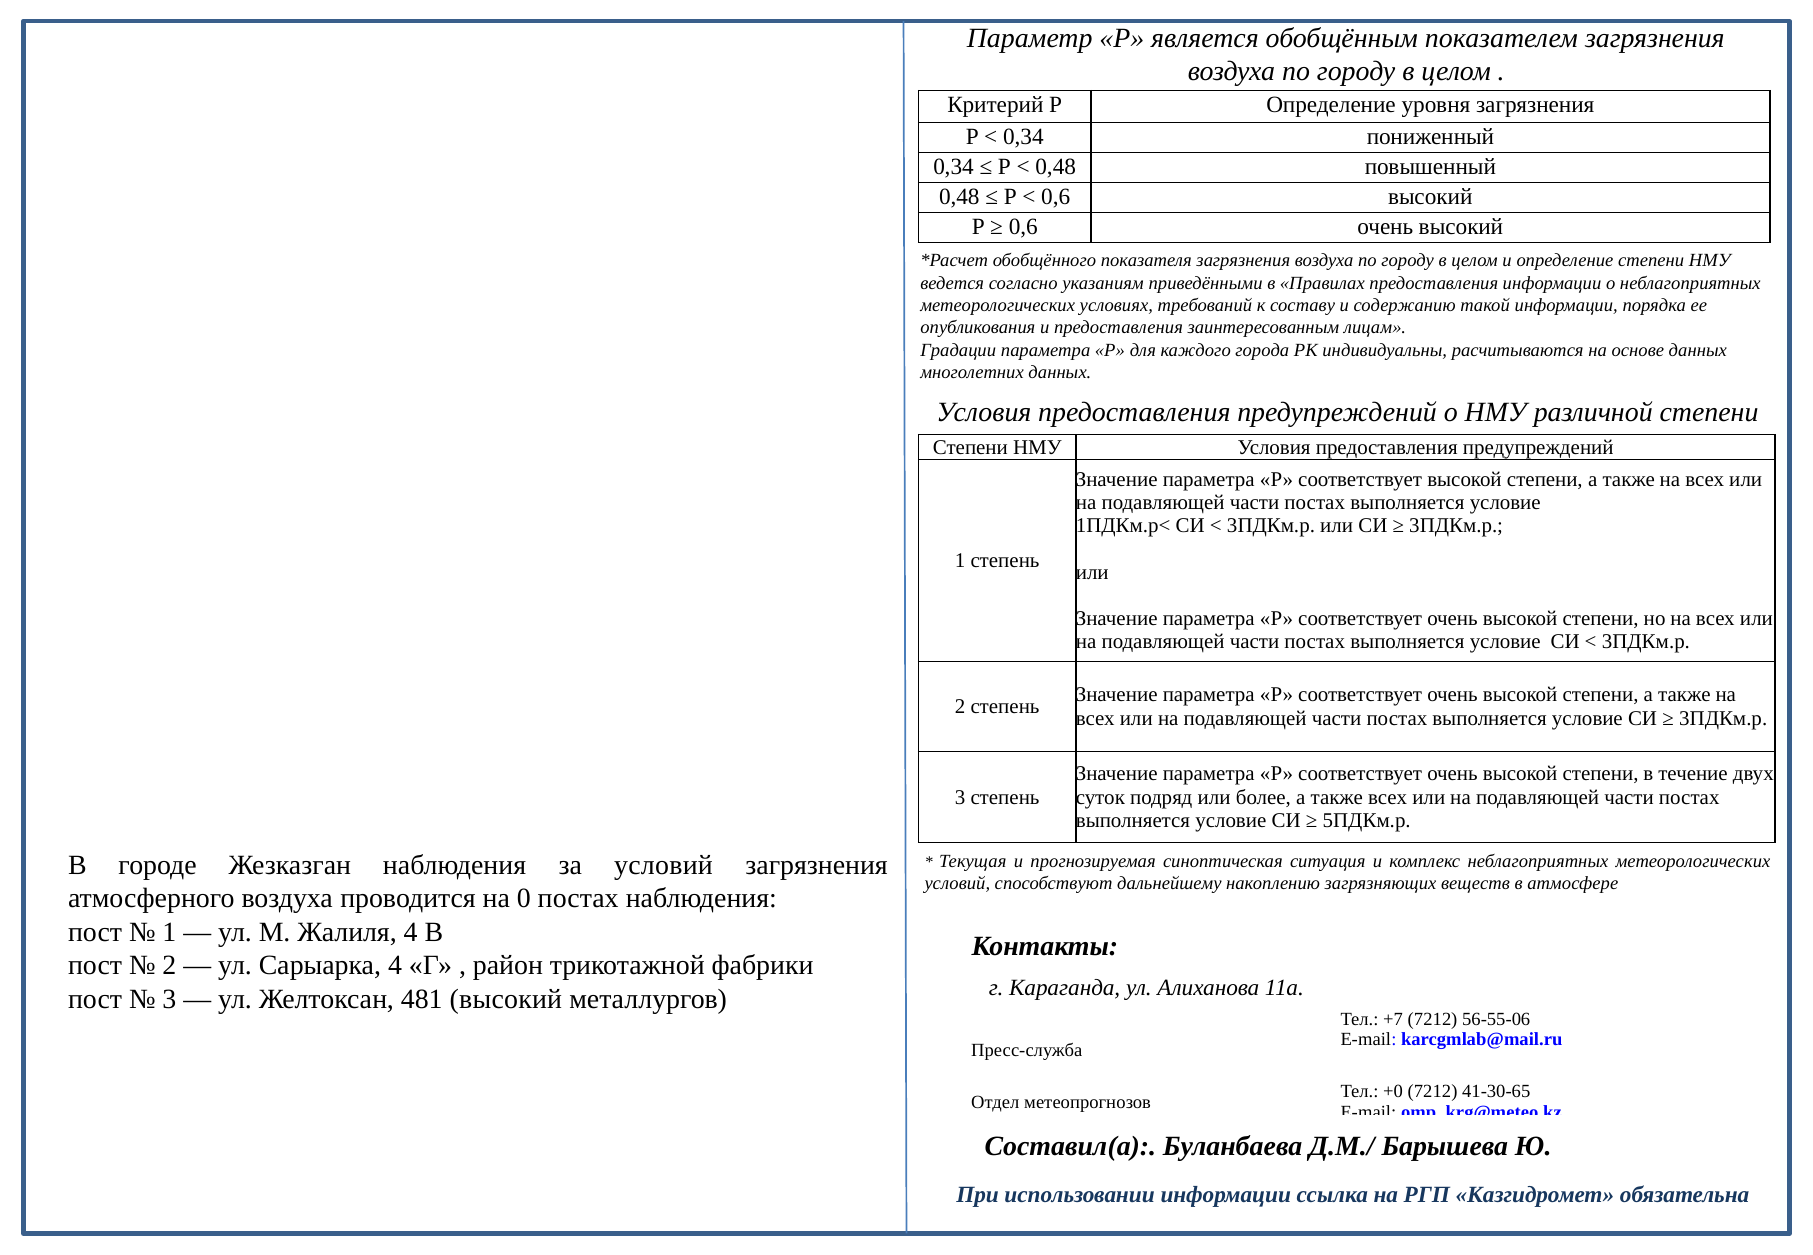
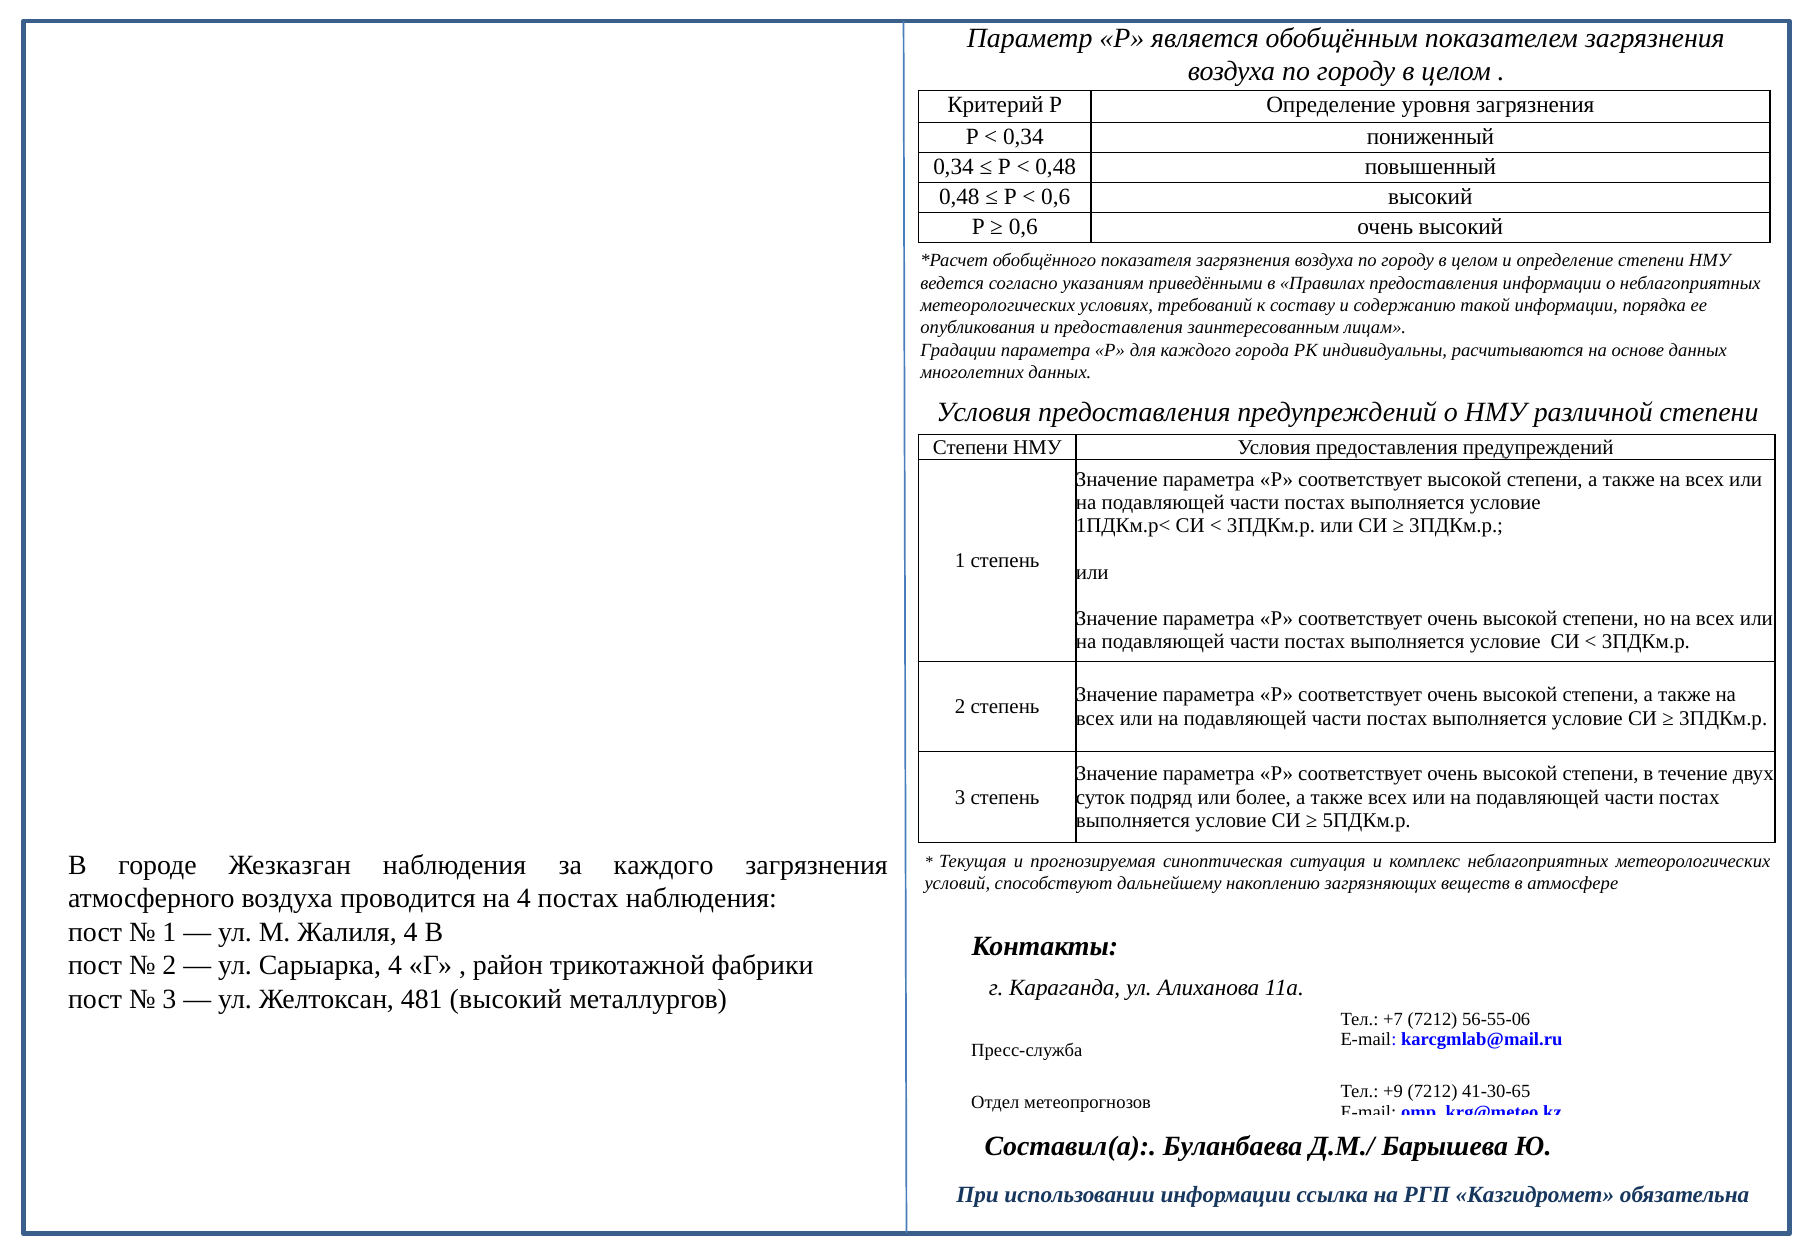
за условий: условий -> каждого
на 0: 0 -> 4
+0: +0 -> +9
